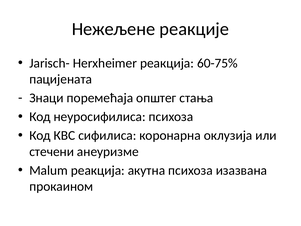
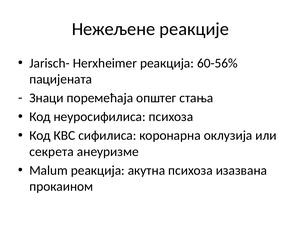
60-75%: 60-75% -> 60-56%
стечени: стечени -> секрета
